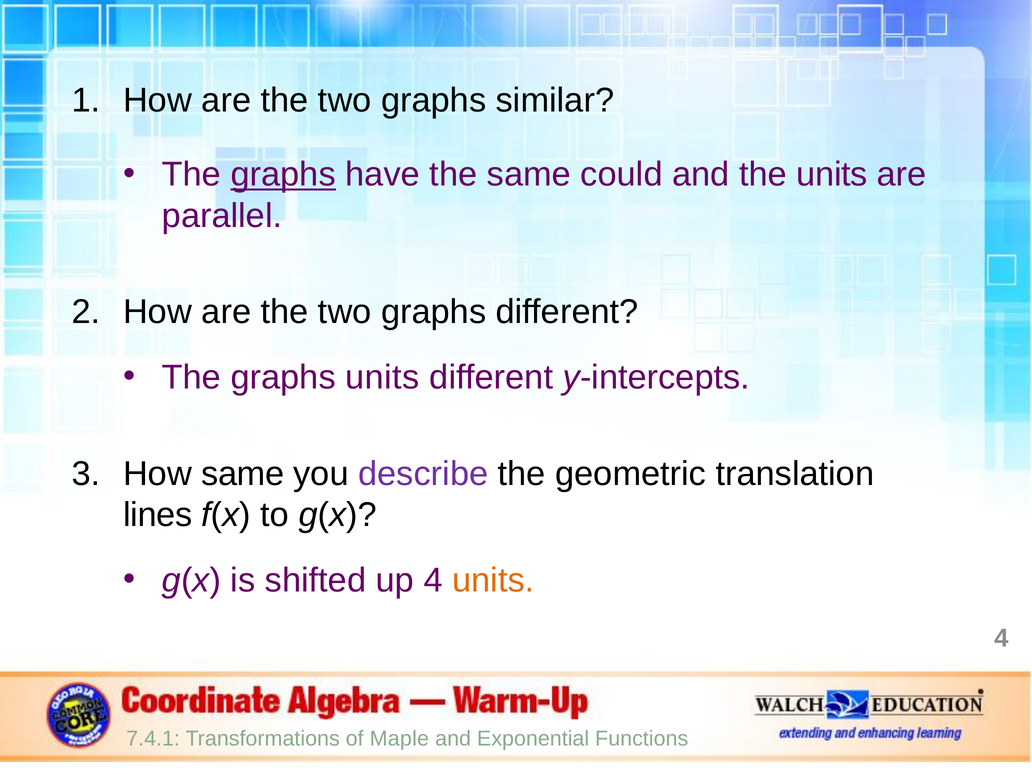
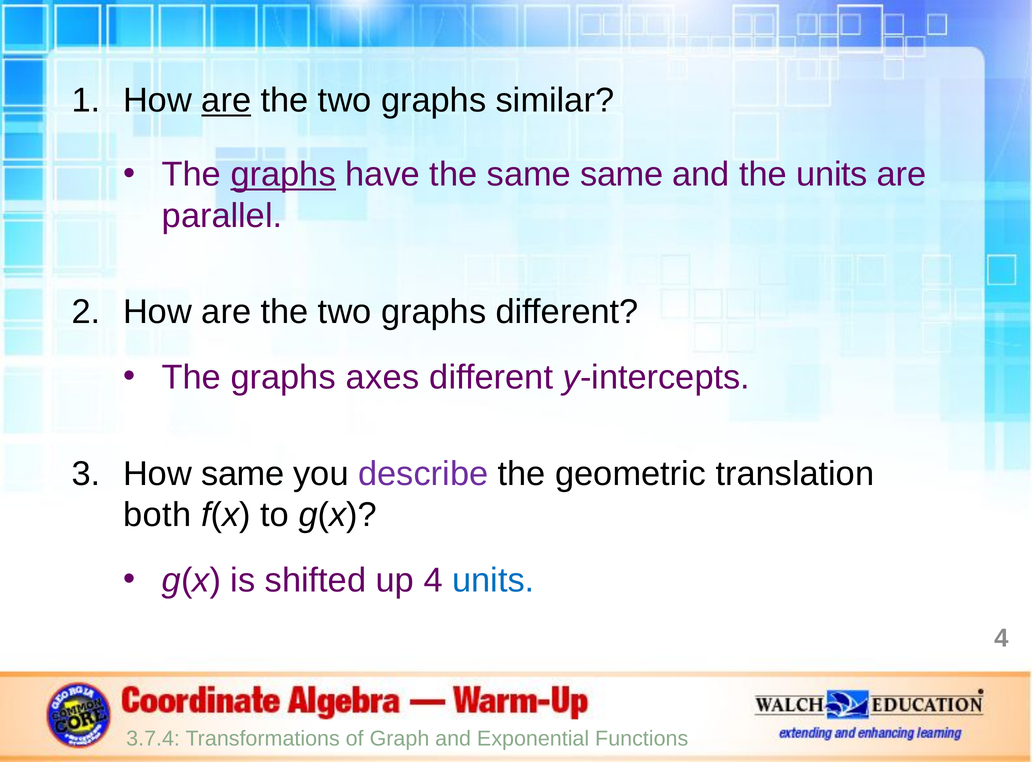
are at (226, 101) underline: none -> present
same could: could -> same
graphs units: units -> axes
lines: lines -> both
units at (493, 580) colour: orange -> blue
7.4.1: 7.4.1 -> 3.7.4
Maple: Maple -> Graph
